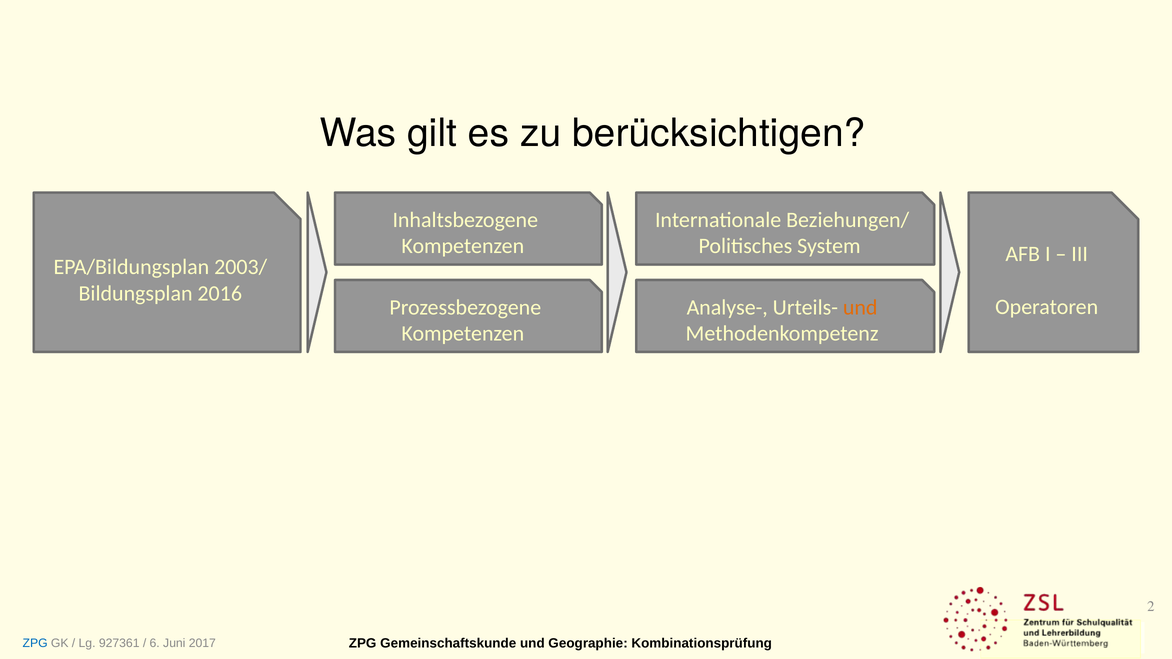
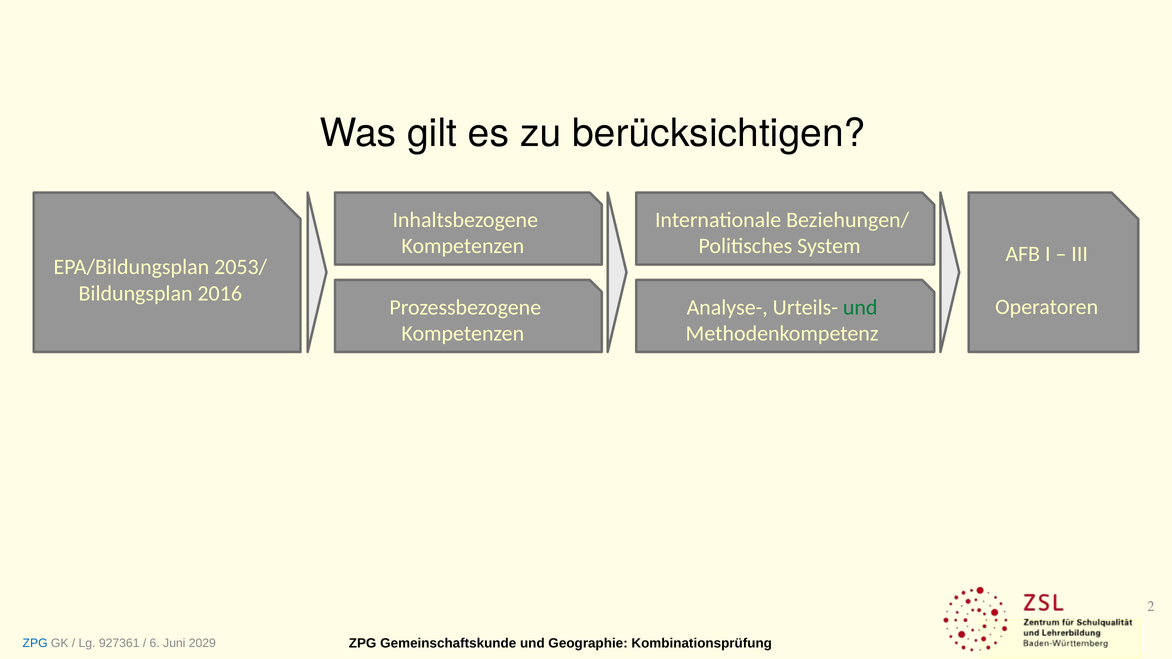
2003/: 2003/ -> 2053/
und at (860, 307) colour: orange -> green
2017: 2017 -> 2029
